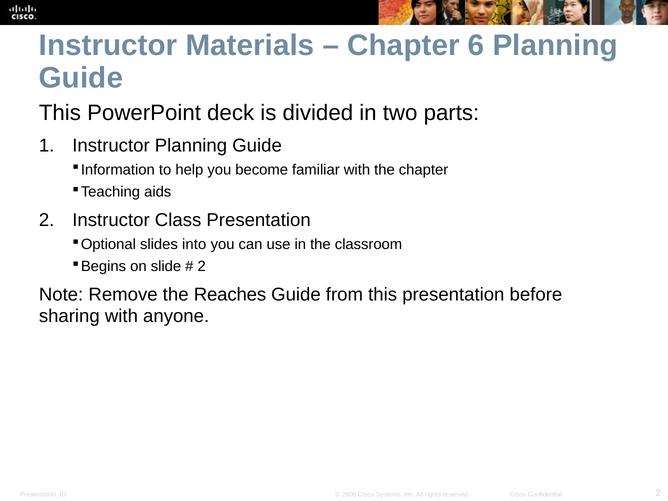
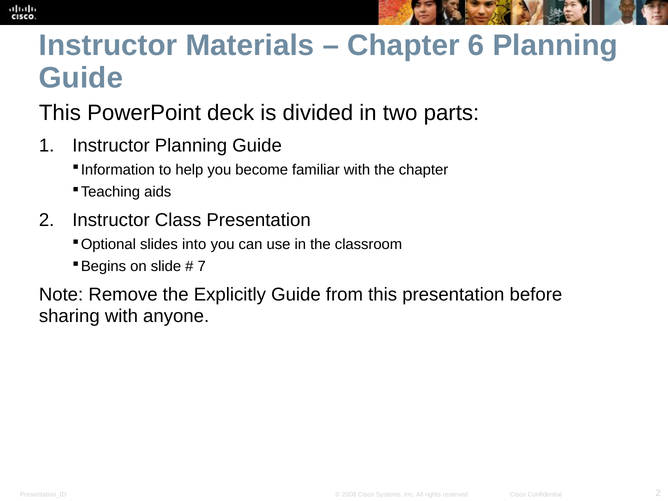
2 at (202, 266): 2 -> 7
Reaches: Reaches -> Explicitly
